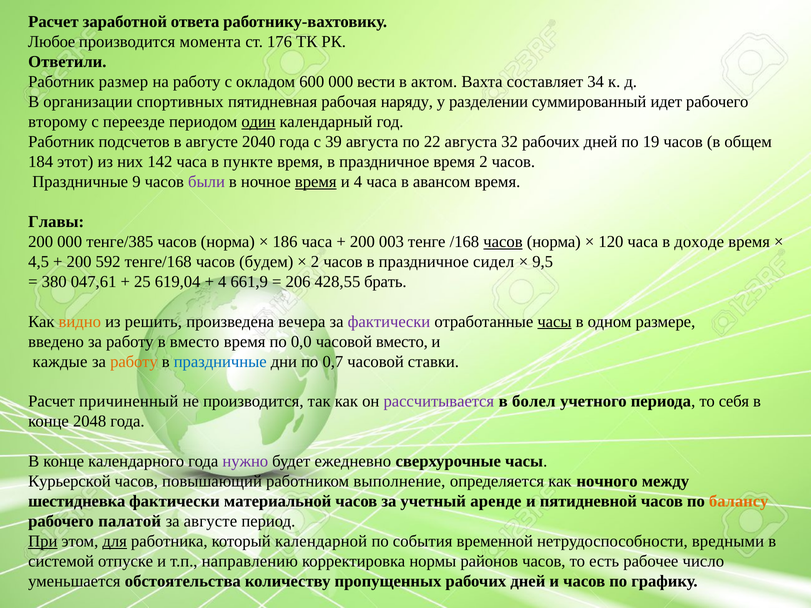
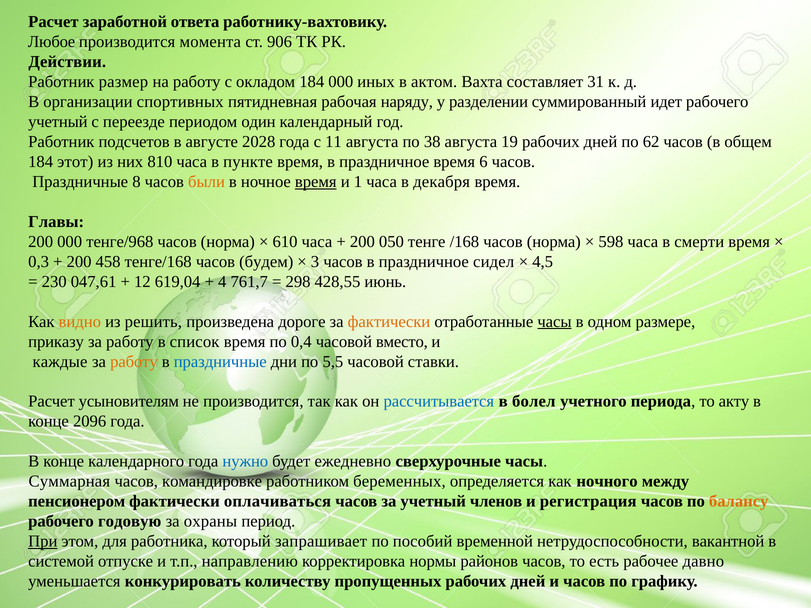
176: 176 -> 906
Ответили: Ответили -> Действии
окладом 600: 600 -> 184
вести: вести -> иных
34: 34 -> 31
второму at (58, 122): второму -> учетный
один underline: present -> none
2040: 2040 -> 2028
39: 39 -> 11
22: 22 -> 38
32: 32 -> 19
19: 19 -> 62
142: 142 -> 810
время 2: 2 -> 6
9: 9 -> 8
были colour: purple -> orange
и 4: 4 -> 1
авансом: авансом -> декабря
тенге/385: тенге/385 -> тенге/968
186: 186 -> 610
003: 003 -> 050
часов at (503, 242) underline: present -> none
120: 120 -> 598
доходе: доходе -> смерти
4,5: 4,5 -> 0,3
592: 592 -> 458
2 at (315, 262): 2 -> 3
9,5: 9,5 -> 4,5
380: 380 -> 230
25: 25 -> 12
661,9: 661,9 -> 761,7
206: 206 -> 298
брать: брать -> июнь
вечера: вечера -> дороге
фактически at (389, 322) colour: purple -> orange
введено: введено -> приказу
в вместо: вместо -> список
0,0: 0,0 -> 0,4
0,7: 0,7 -> 5,5
причиненный: причиненный -> усыновителям
рассчитывается colour: purple -> blue
себя: себя -> акту
2048: 2048 -> 2096
нужно colour: purple -> blue
Курьерской: Курьерской -> Суммарная
повышающий: повышающий -> командировке
выполнение: выполнение -> беременных
шестидневка: шестидневка -> пенсионером
материальной: материальной -> оплачиваться
аренде: аренде -> членов
пятидневной: пятидневной -> регистрация
палатой: палатой -> годовую
за августе: августе -> охраны
для underline: present -> none
календарной: календарной -> запрашивает
события: события -> пособий
вредными: вредными -> вакантной
число: число -> давно
обстоятельства: обстоятельства -> конкурировать
